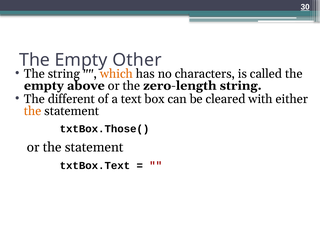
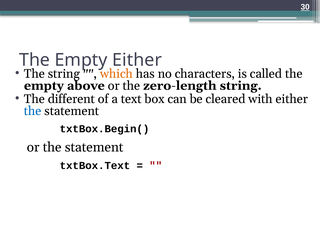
Empty Other: Other -> Either
the at (33, 111) colour: orange -> blue
txtBox.Those(: txtBox.Those( -> txtBox.Begin(
